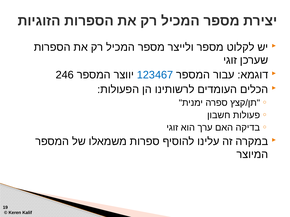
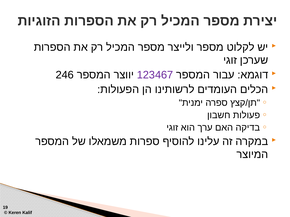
123467 colour: blue -> purple
